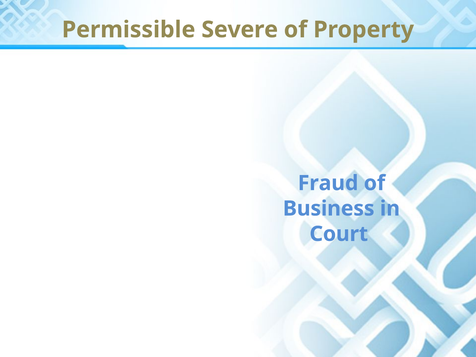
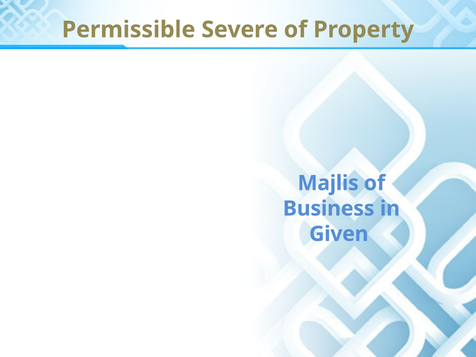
Fraud: Fraud -> Majlis
Court: Court -> Given
